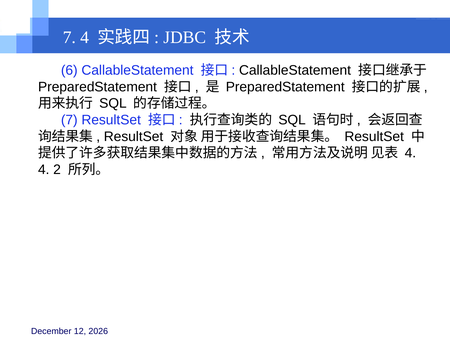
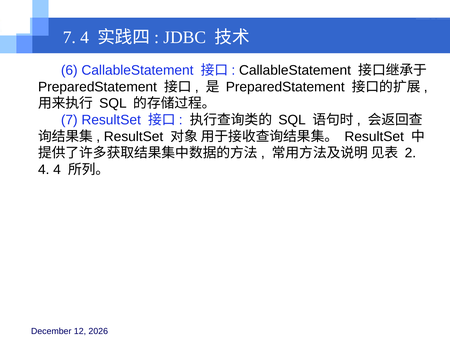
4 at (410, 153): 4 -> 2
4 2: 2 -> 4
